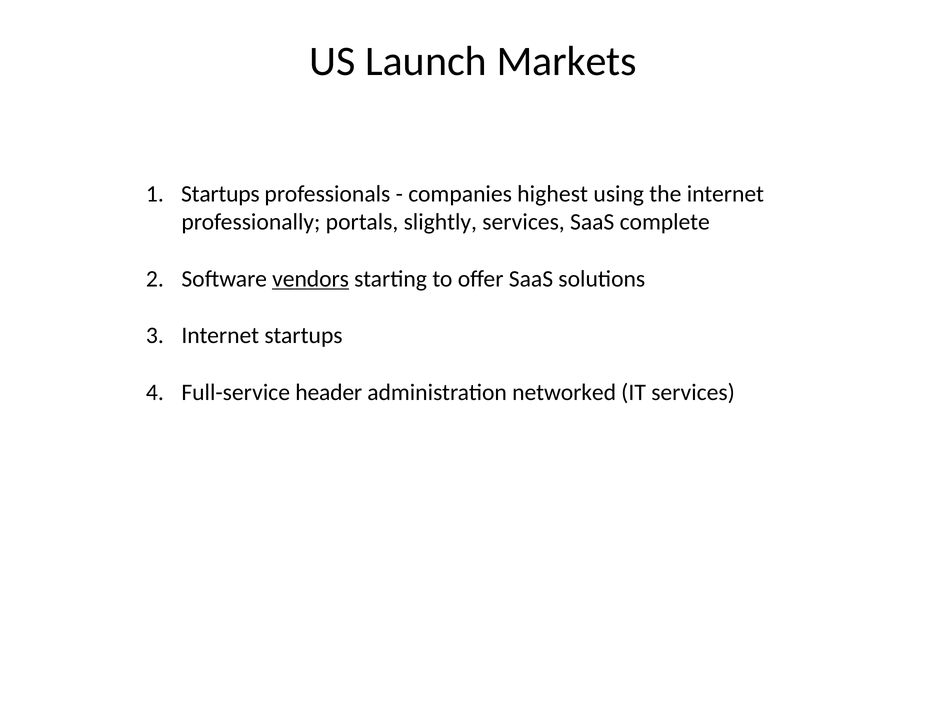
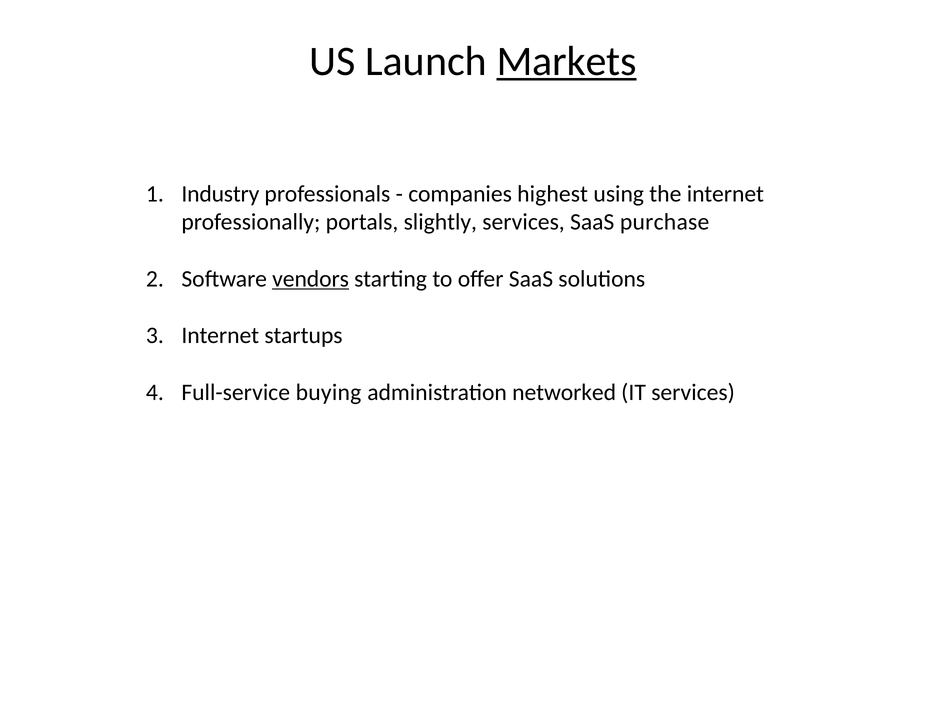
Markets underline: none -> present
Startups at (220, 194): Startups -> Industry
complete: complete -> purchase
header: header -> buying
